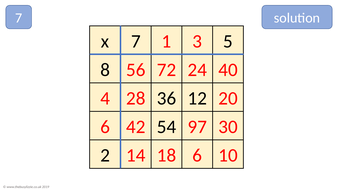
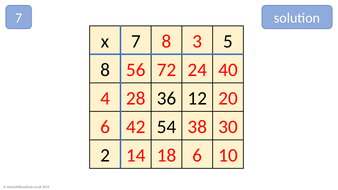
7 1: 1 -> 8
97: 97 -> 38
